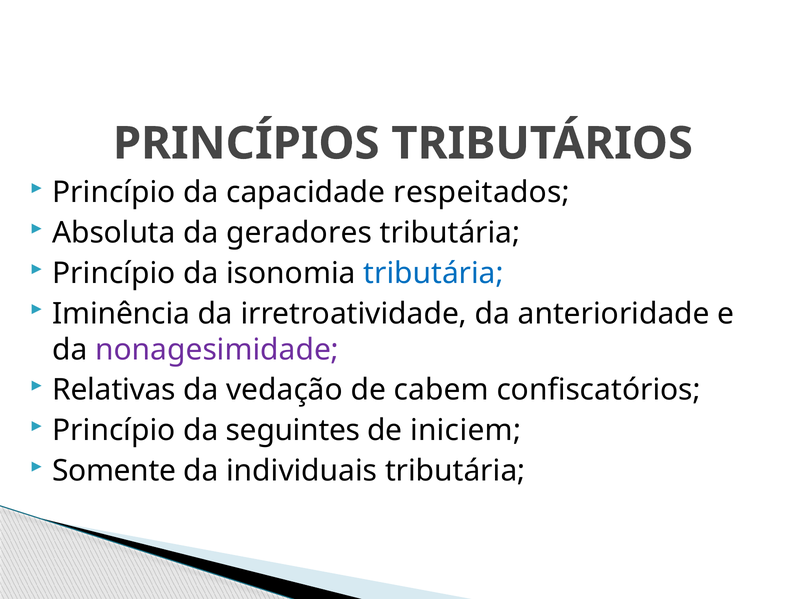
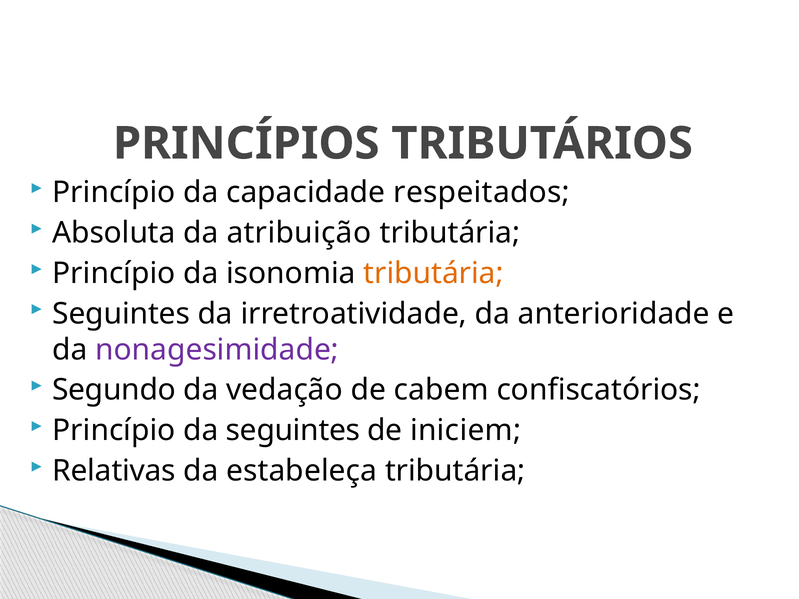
geradores: geradores -> atribuição
tributária at (434, 273) colour: blue -> orange
Iminência at (121, 314): Iminência -> Seguintes
Relativas: Relativas -> Segundo
Somente: Somente -> Relativas
individuais: individuais -> estabeleça
